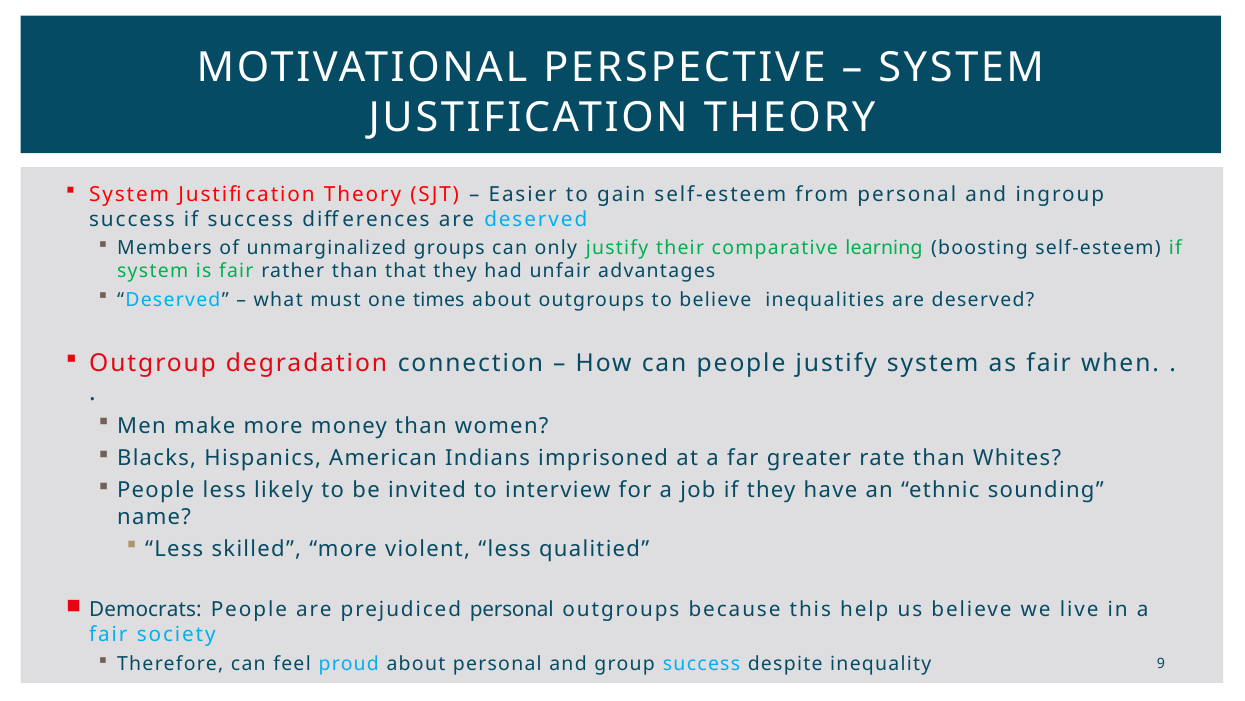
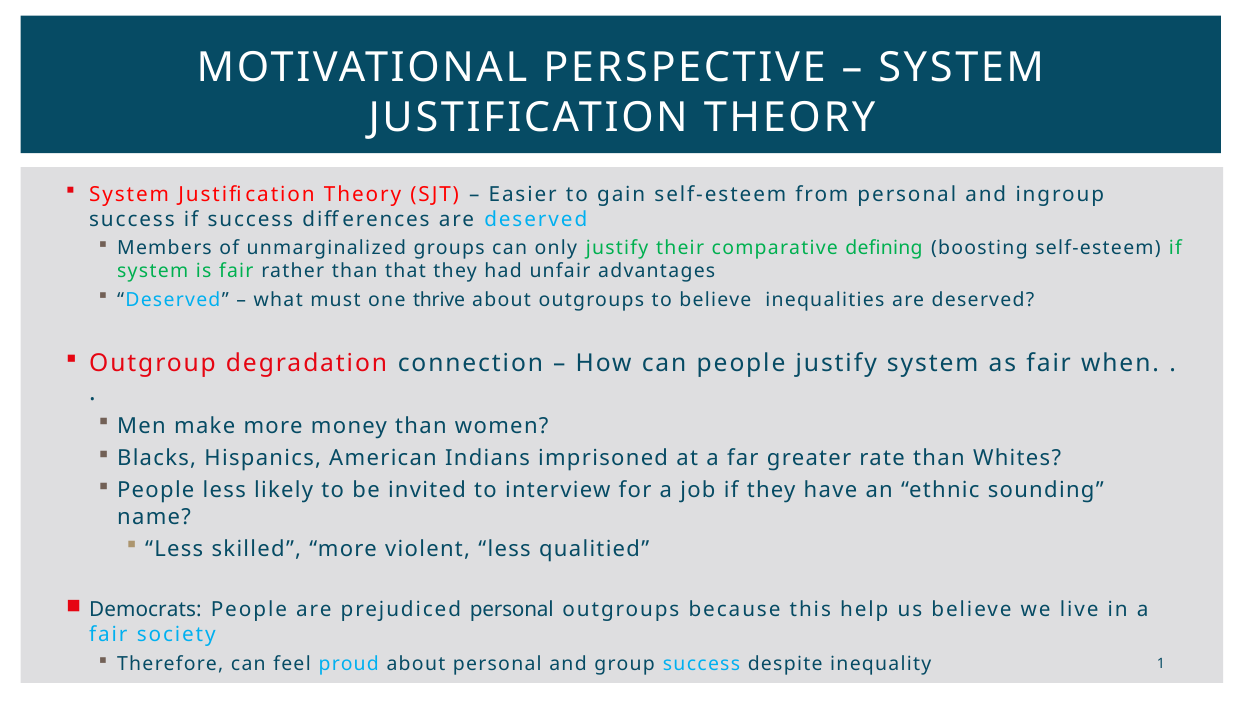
learning: learning -> defining
times: times -> thrive
9: 9 -> 1
